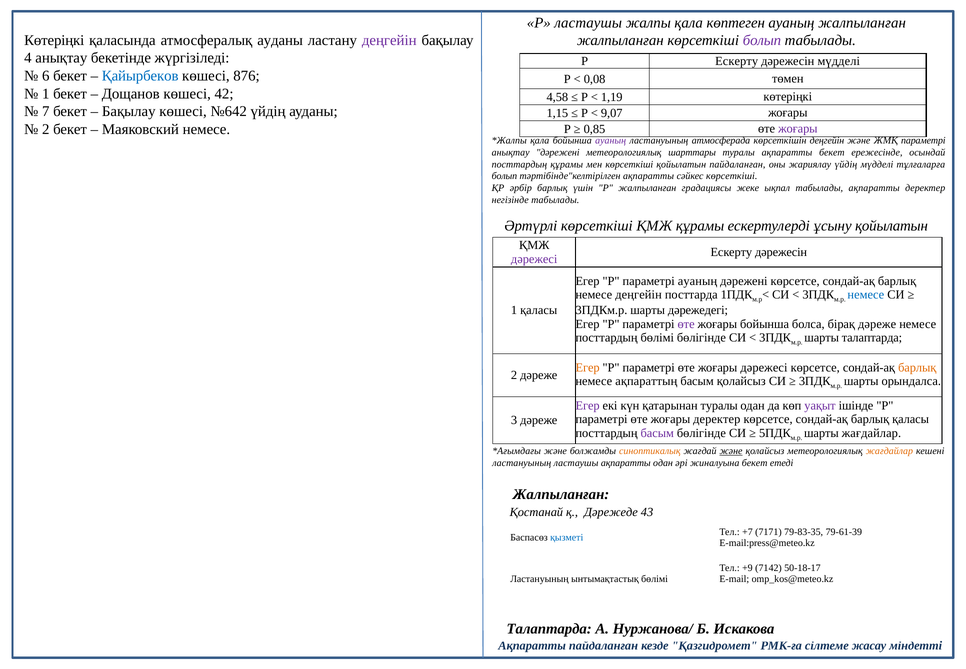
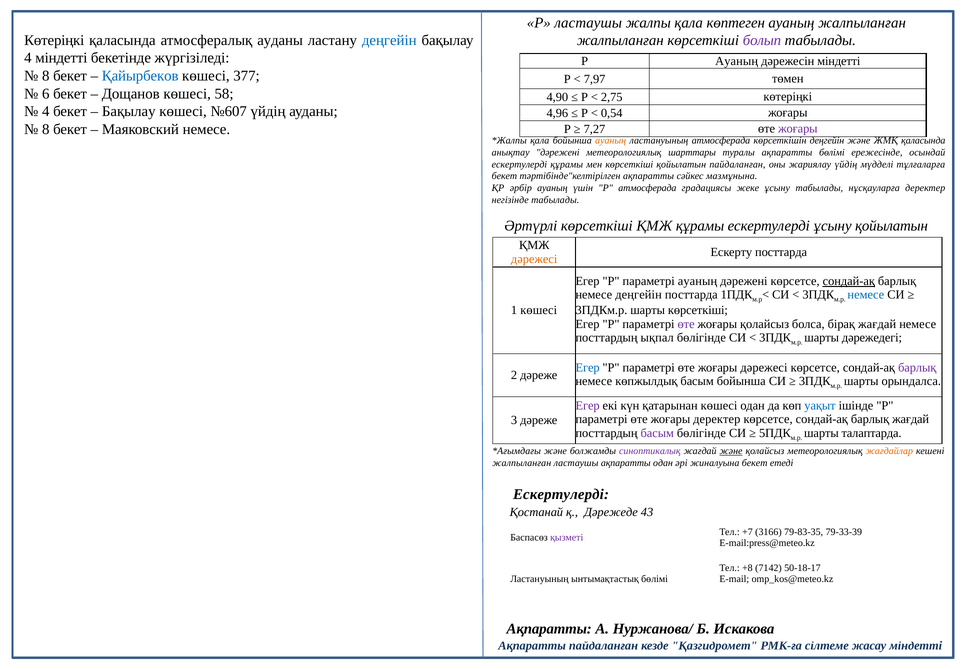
деңгейін at (389, 40) colour: purple -> blue
4 анықтау: анықтау -> міндетті
Р Ескерту: Ескерту -> Ауаның
дәрежесін мүдделі: мүдделі -> міндетті
6 at (46, 76): 6 -> 8
876: 876 -> 377
0,08: 0,08 -> 7,97
1 at (46, 94): 1 -> 6
42: 42 -> 58
4,58: 4,58 -> 4,90
1,19: 1,19 -> 2,75
7 at (46, 112): 7 -> 4
№642: №642 -> №607
1,15: 1,15 -> 4,96
9,07: 9,07 -> 0,54
2 at (46, 129): 2 -> 8
0,85: 0,85 -> 7,27
ауаның at (611, 140) colour: purple -> orange
ЖМҚ параметрі: параметрі -> қаласында
ақпаратты бекет: бекет -> бөлімі
посттардың at (519, 164): посттардың -> ескертулерді
болып at (504, 176): болып -> бекет
сәйкес көрсеткіші: көрсеткіші -> мазмұнына
әрбір барлық: барлық -> ауаның
Р жалпыланған: жалпыланған -> атмосферада
жеке ықпал: ықпал -> ұсыну
табылады ақпаратты: ақпаратты -> нұсқауларға
дәрежесін at (781, 252): дәрежесін -> посттарда
дәрежесі at (534, 259) colour: purple -> orange
сондай-ақ at (849, 281) underline: none -> present
1 қаласы: қаласы -> көшесі
шарты дәрежедегі: дәрежедегі -> көрсеткіші
жоғары бойынша: бойынша -> қолайсыз
бірақ дәреже: дәреже -> жағдай
посттардың бөлімі: бөлімі -> ықпал
шарты талаптарда: талаптарда -> дәрежедегі
Егер at (588, 367) colour: orange -> blue
барлық at (917, 367) colour: orange -> purple
ақпараттың: ақпараттың -> көпжылдық
басым қолайсыз: қолайсыз -> бойынша
қатарынан туралы: туралы -> көшесі
уақыт colour: purple -> blue
барлық қаласы: қаласы -> жағдай
шарты жағдайлар: жағдайлар -> талаптарда
синоптикалық colour: orange -> purple
ластануының at (522, 463): ластануының -> жалпыланған
Жалпыланған at (561, 494): Жалпыланған -> Ескертулерді
7171: 7171 -> 3166
79-61-39: 79-61-39 -> 79-33-39
қызметі colour: blue -> purple
+9: +9 -> +8
Талаптарда at (549, 629): Талаптарда -> Ақпаратты
